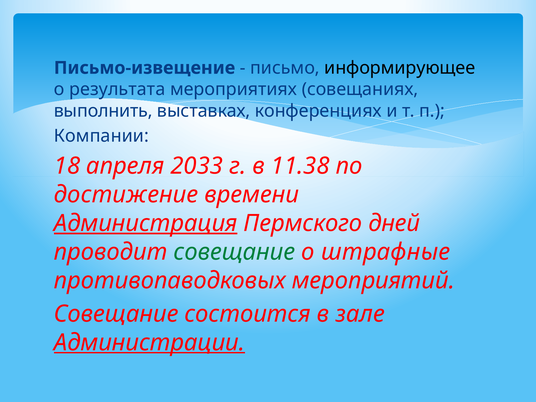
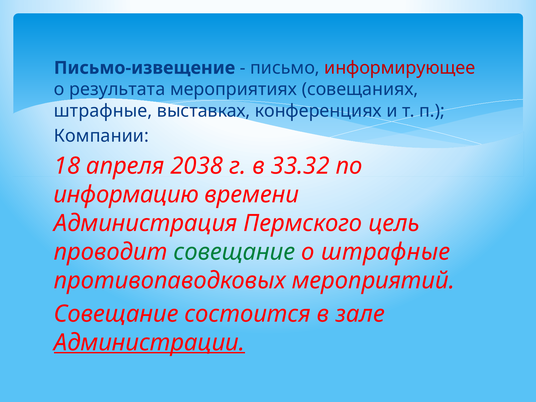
информирующее colour: black -> red
выполнить at (103, 111): выполнить -> штрафные
2033: 2033 -> 2038
11.38: 11.38 -> 33.32
достижение: достижение -> информацию
Администрация underline: present -> none
дней: дней -> цель
